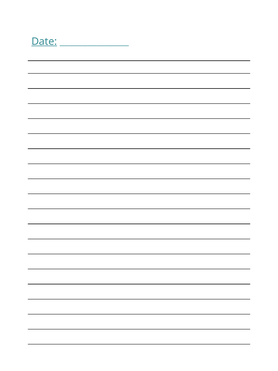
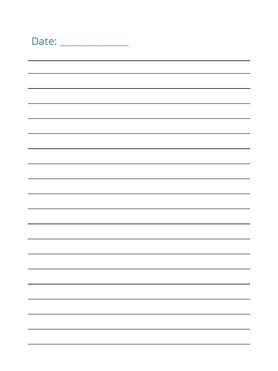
Date underline: present -> none
